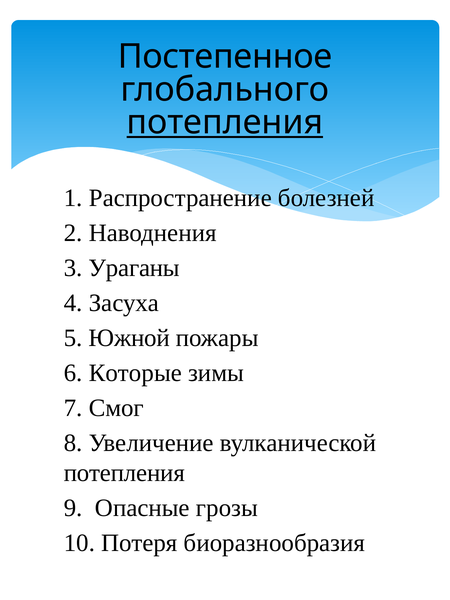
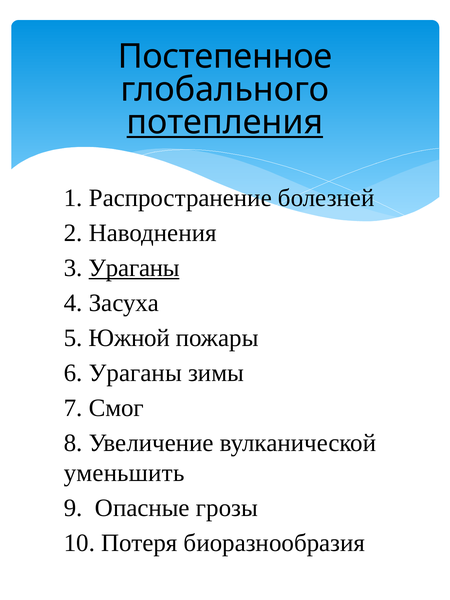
Ураганы at (134, 268) underline: none -> present
6 Которые: Которые -> Ураганы
потепления at (124, 473): потепления -> уменьшить
